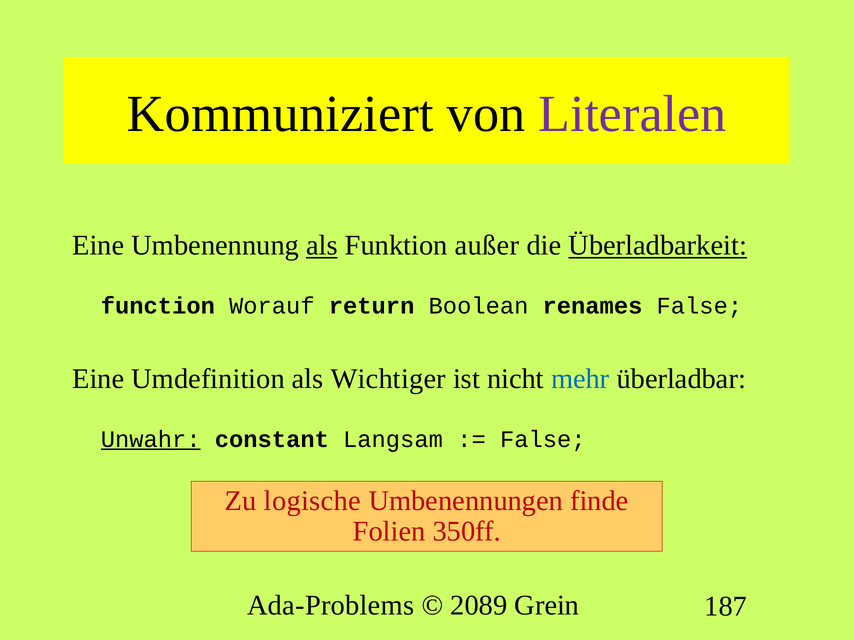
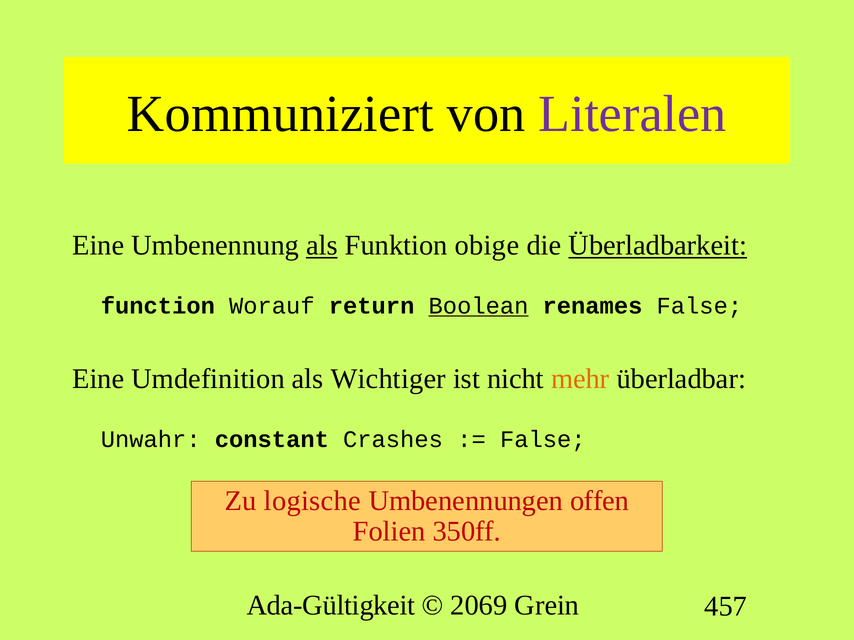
außer: außer -> obige
Boolean underline: none -> present
mehr colour: blue -> orange
Unwahr underline: present -> none
Langsam: Langsam -> Crashes
finde: finde -> offen
Ada-Problems: Ada-Problems -> Ada-Gültigkeit
2089: 2089 -> 2069
187: 187 -> 457
